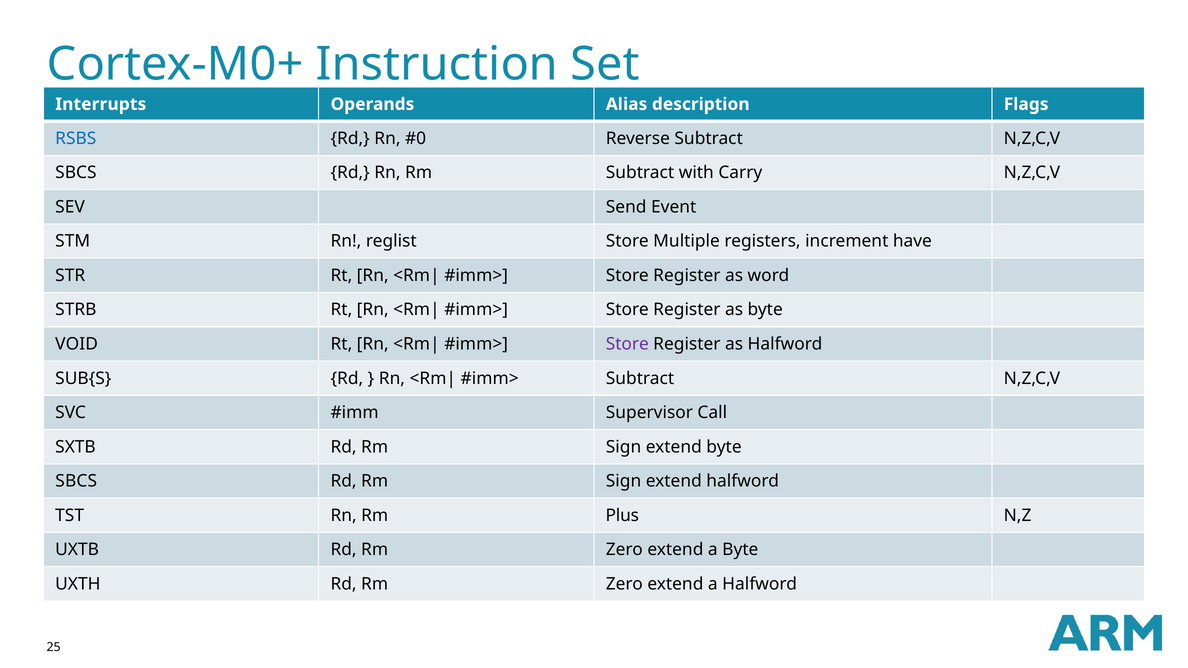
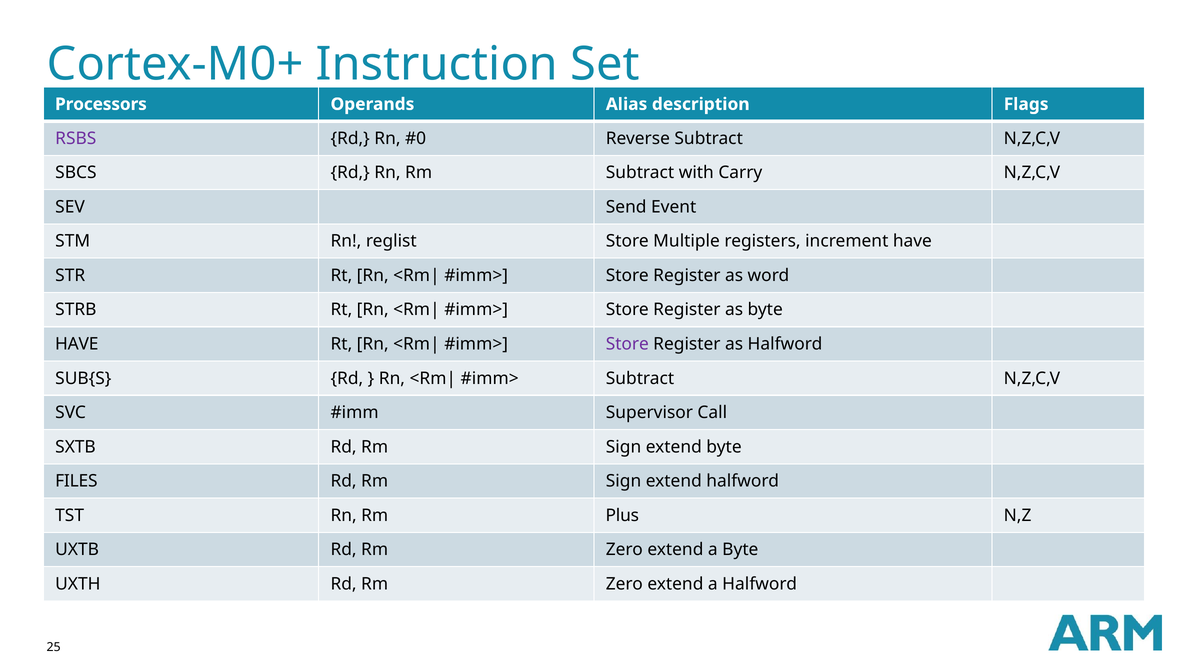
Interrupts: Interrupts -> Processors
RSBS colour: blue -> purple
VOID at (77, 344): VOID -> HAVE
SBCS at (76, 481): SBCS -> FILES
